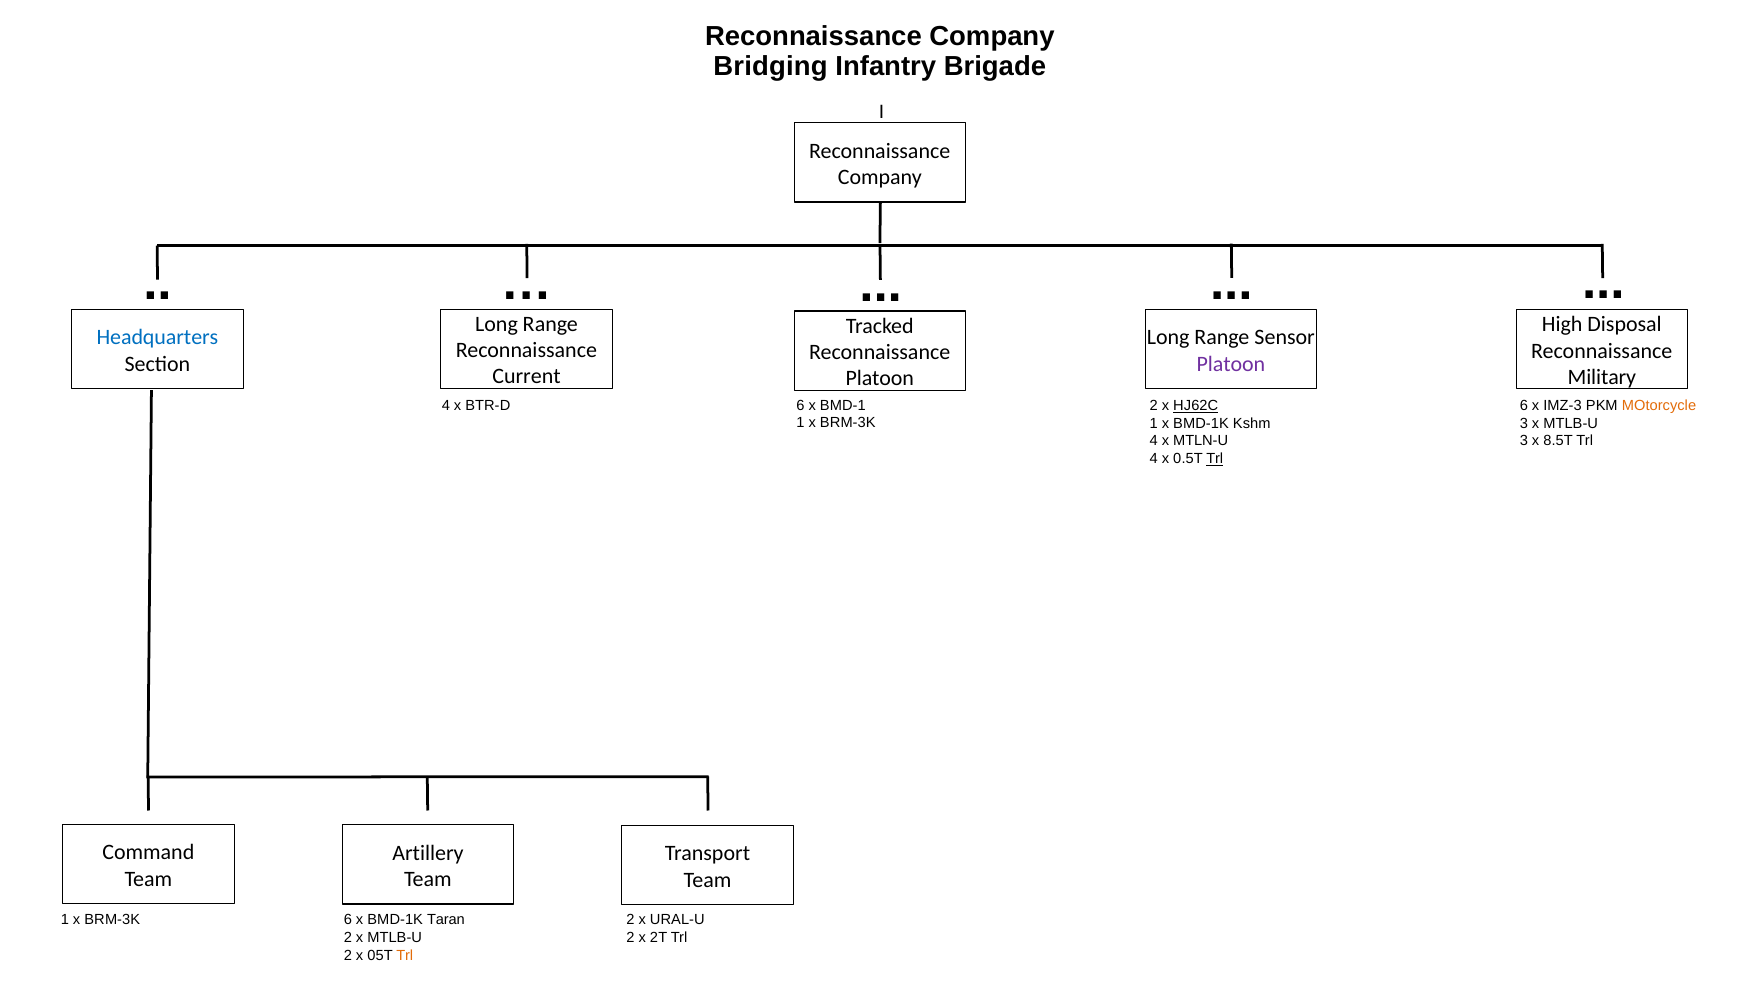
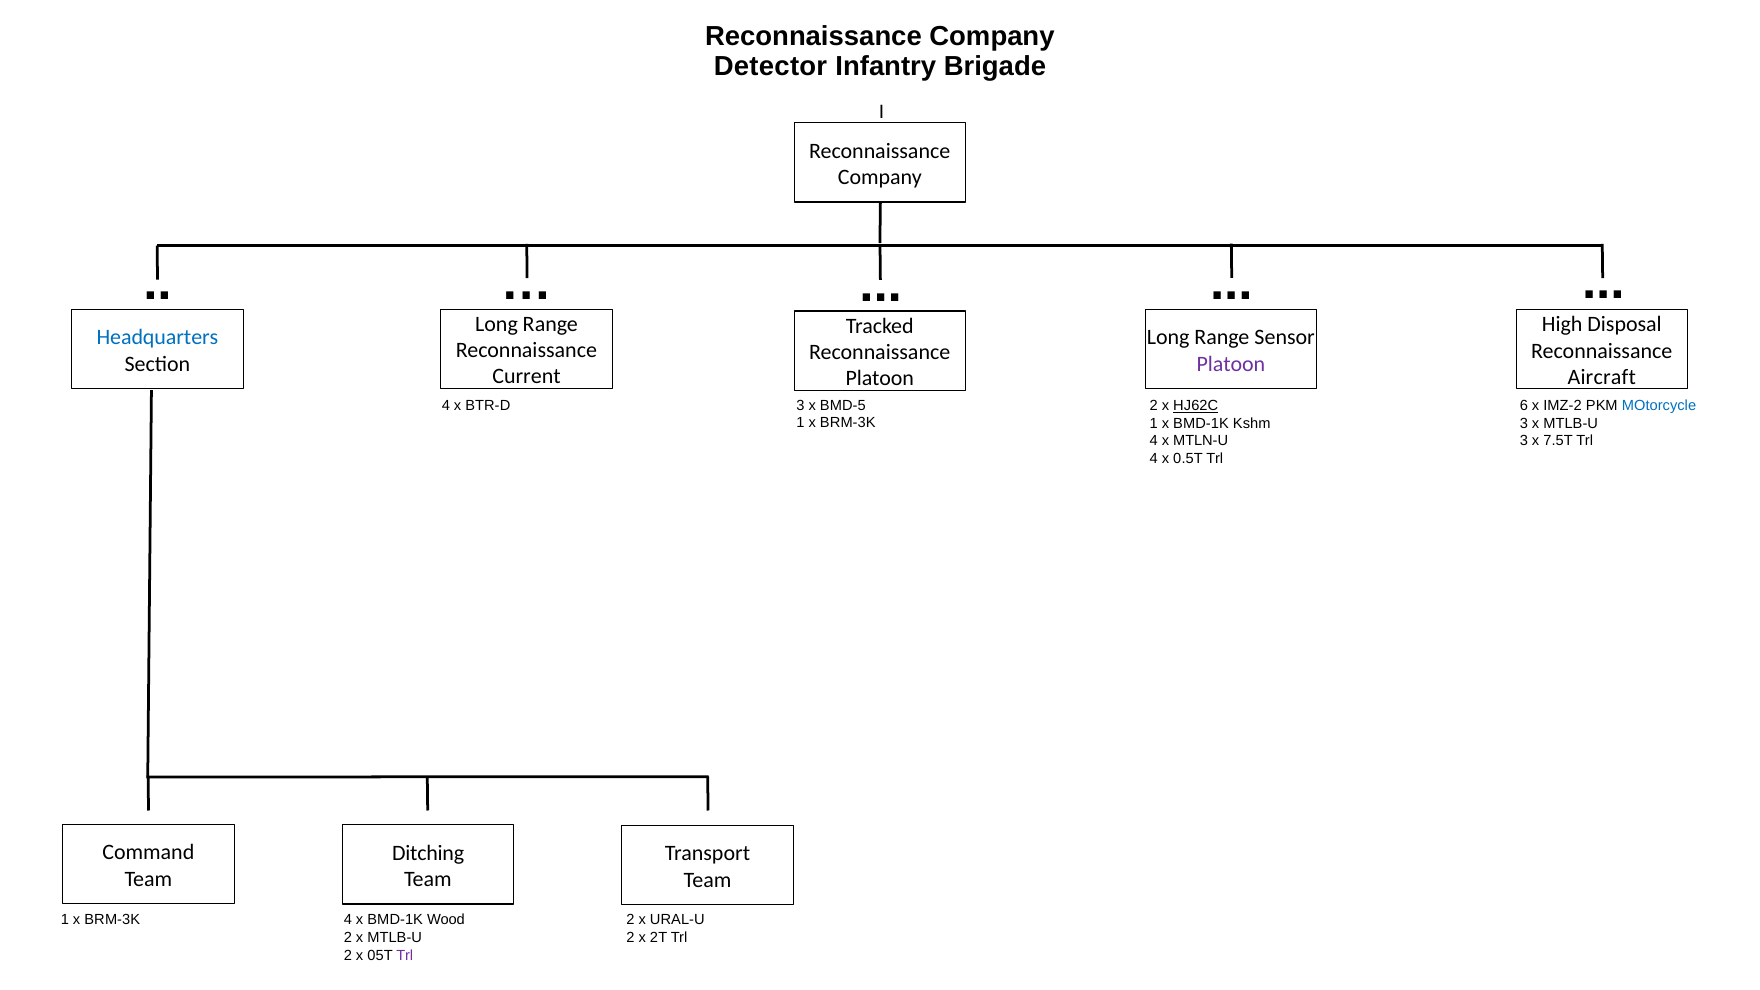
Bridging: Bridging -> Detector
Military: Military -> Aircraft
BTR-D 6: 6 -> 3
BMD-1: BMD-1 -> BMD-5
IMZ-3: IMZ-3 -> IMZ-2
MOtorcycle colour: orange -> blue
8.5T: 8.5T -> 7.5T
Trl at (1215, 459) underline: present -> none
Artillery: Artillery -> Ditching
BRM-3K 6: 6 -> 4
Taran: Taran -> Wood
Trl at (405, 955) colour: orange -> purple
